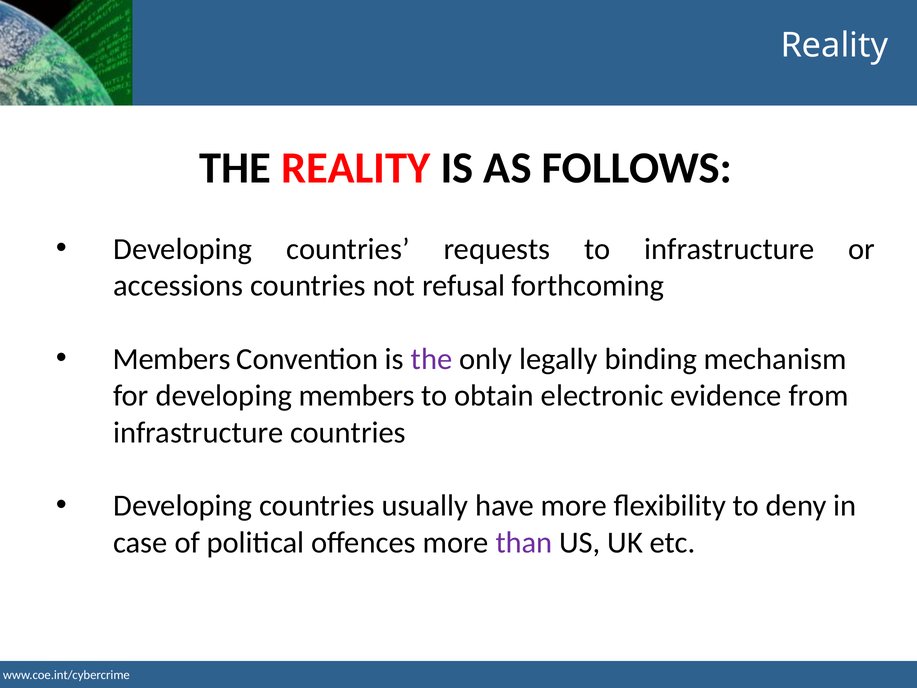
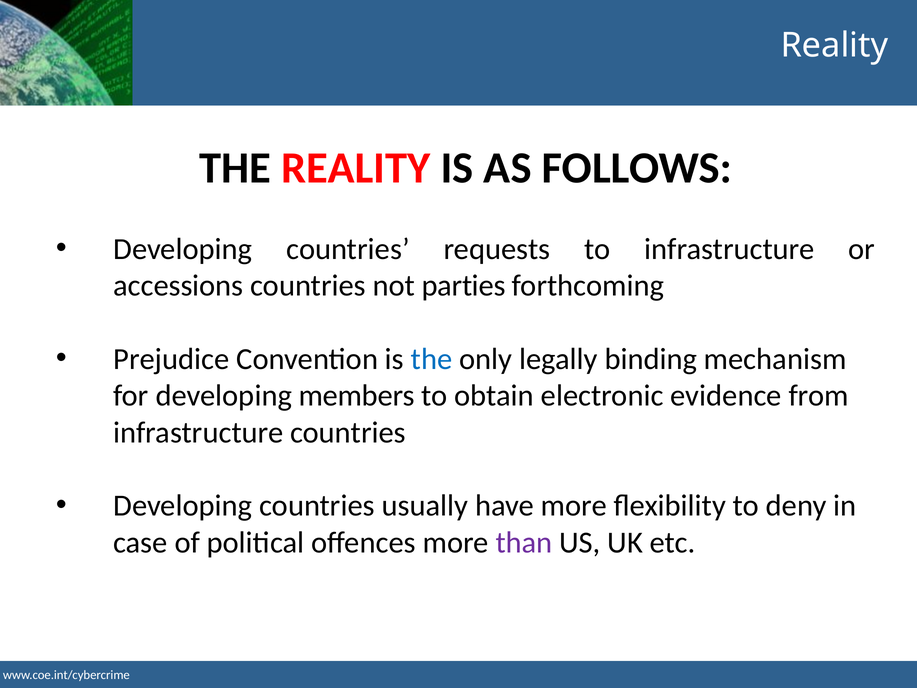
refusal: refusal -> parties
Members at (172, 359): Members -> Prejudice
the at (432, 359) colour: purple -> blue
